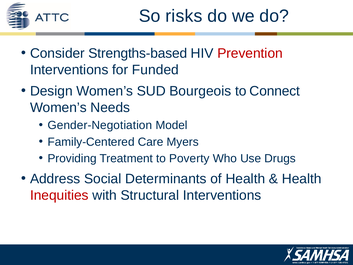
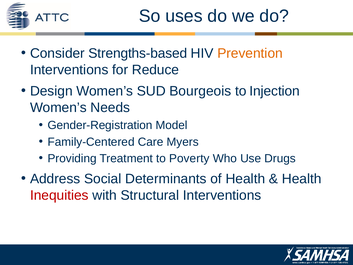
risks: risks -> uses
Prevention colour: red -> orange
Funded: Funded -> Reduce
Connect: Connect -> Injection
Gender-Negotiation: Gender-Negotiation -> Gender-Registration
